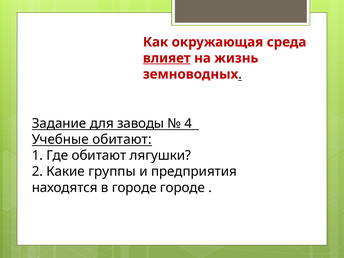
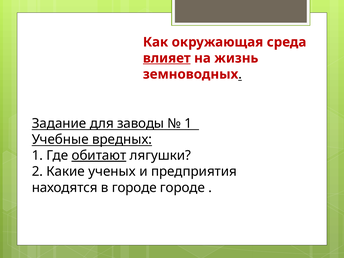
4 at (188, 123): 4 -> 1
Учебные обитают: обитают -> вредных
обитают at (99, 156) underline: none -> present
группы: группы -> ученых
